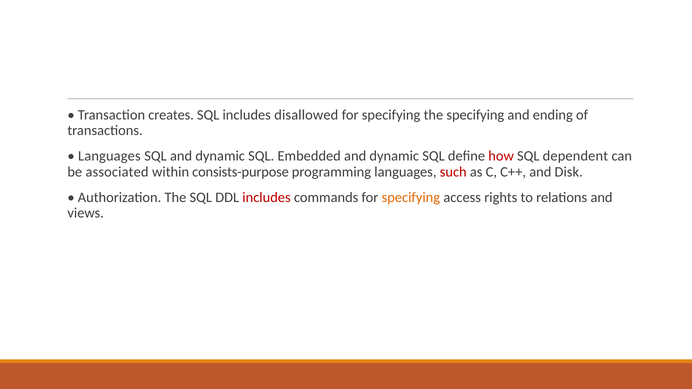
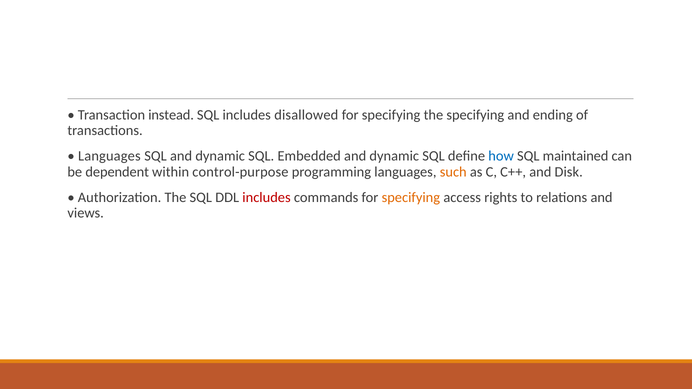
creates: creates -> instead
how colour: red -> blue
dependent: dependent -> maintained
associated: associated -> dependent
consists-purpose: consists-purpose -> control-purpose
such colour: red -> orange
